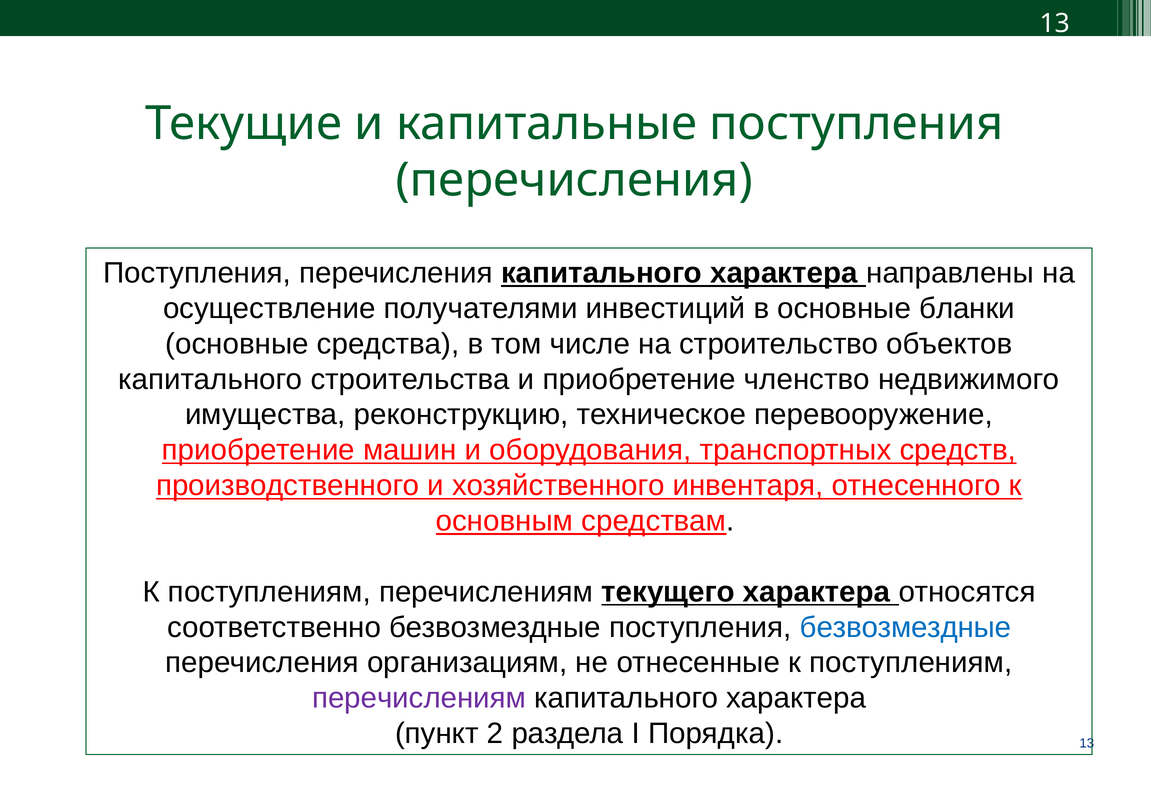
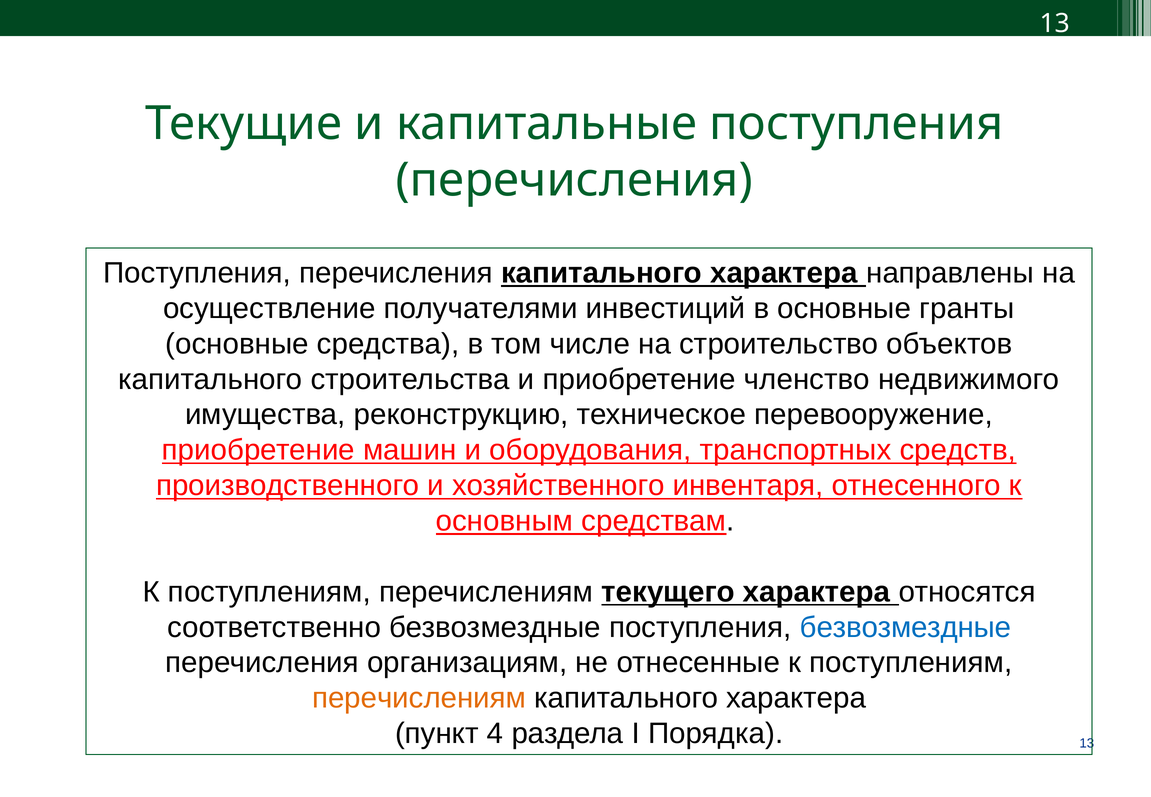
бланки: бланки -> гранты
перечислениям at (419, 698) colour: purple -> orange
2: 2 -> 4
